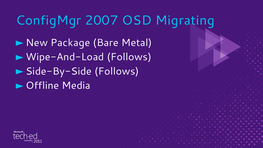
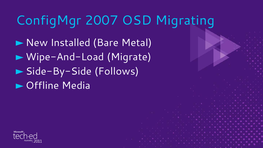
Package: Package -> Installed
Follows at (129, 57): Follows -> Migrate
